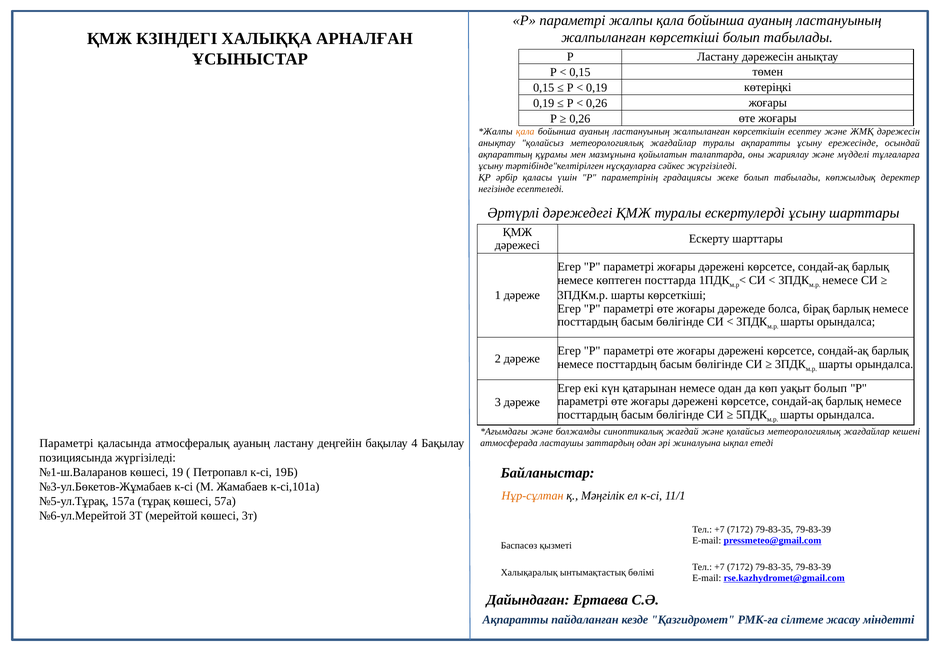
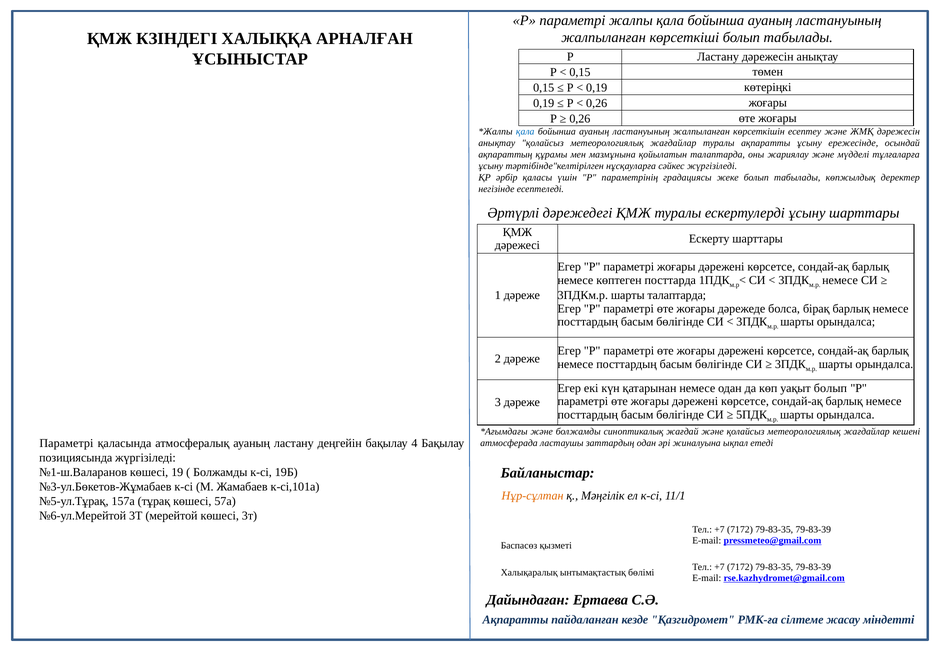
қала at (525, 131) colour: orange -> blue
шарты көрсеткіші: көрсеткіші -> талаптарда
Петропавл at (220, 472): Петропавл -> Болжамды
